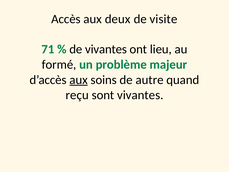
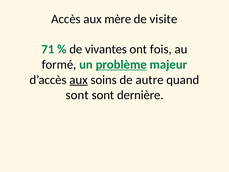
deux: deux -> mère
lieu: lieu -> fois
problème underline: none -> present
reçu at (77, 95): reçu -> sont
sont vivantes: vivantes -> dernière
